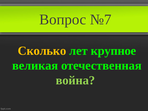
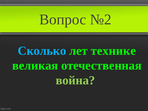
№7: №7 -> №2
Сколько colour: yellow -> light blue
крупное: крупное -> технике
